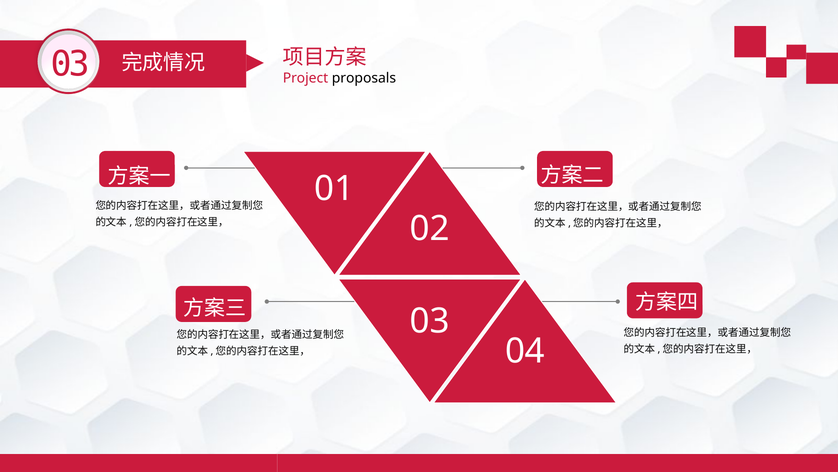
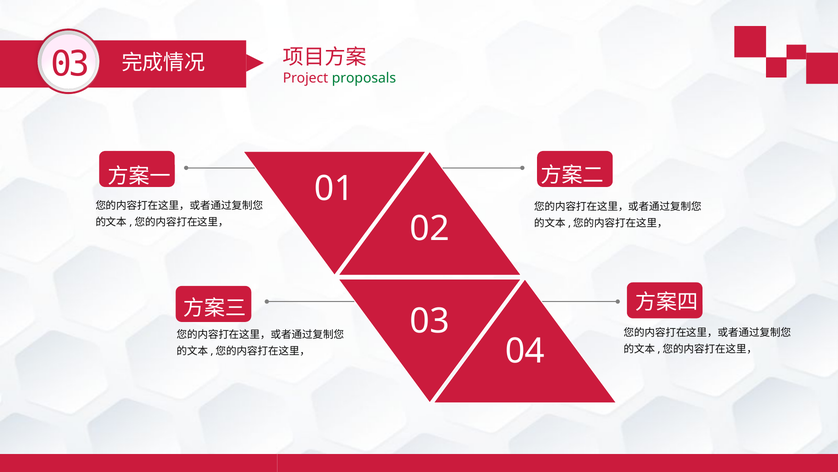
proposals colour: black -> green
